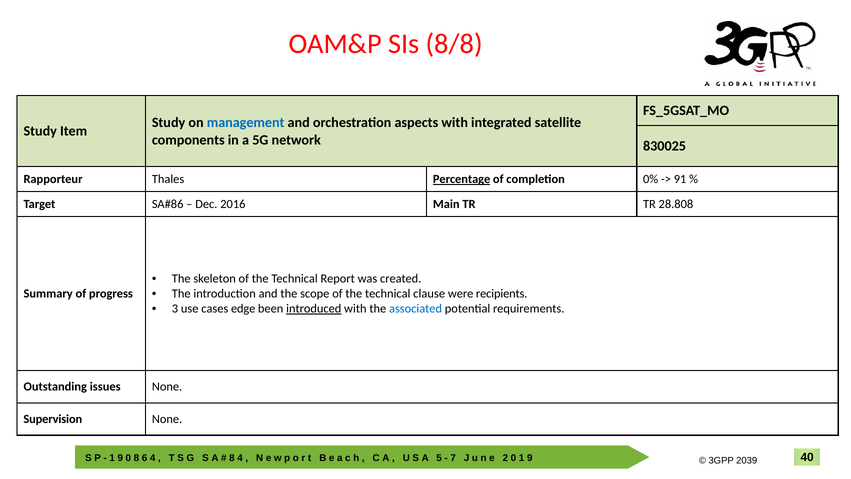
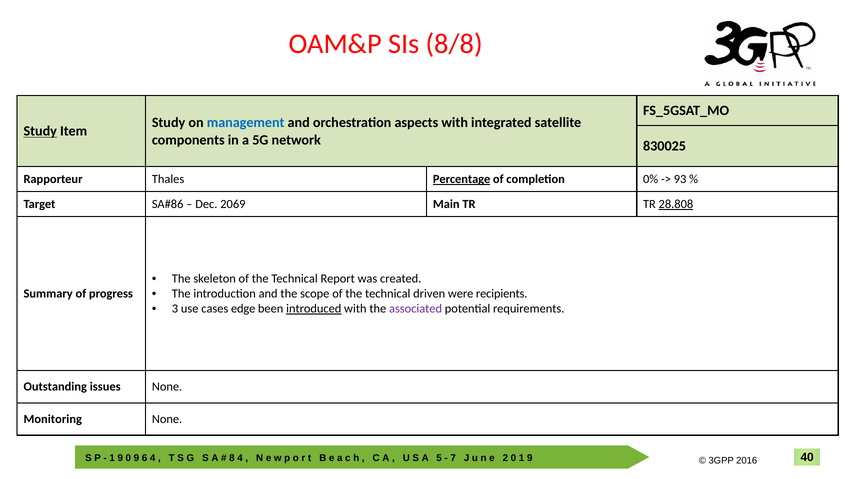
Study at (40, 131) underline: none -> present
91: 91 -> 93
2016: 2016 -> 2069
28.808 underline: none -> present
clause: clause -> driven
associated colour: blue -> purple
Supervision: Supervision -> Monitoring
8 at (136, 458): 8 -> 9
2039: 2039 -> 2016
